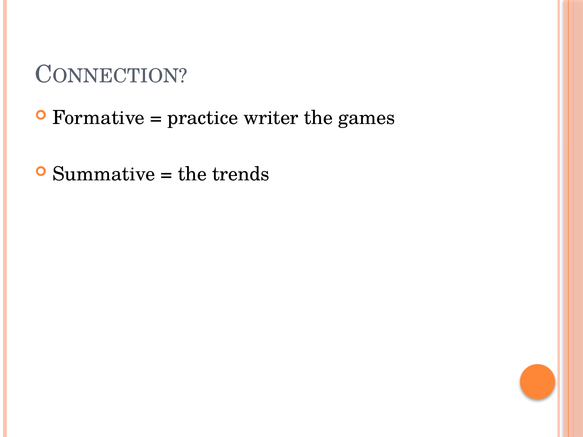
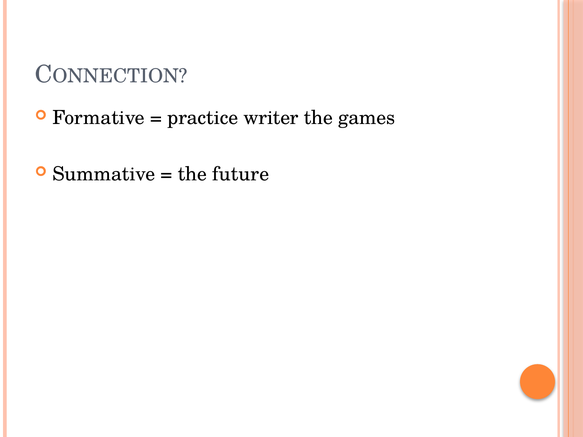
trends: trends -> future
